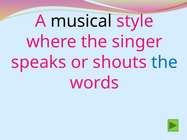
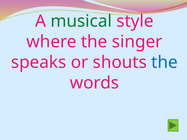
musical colour: black -> green
